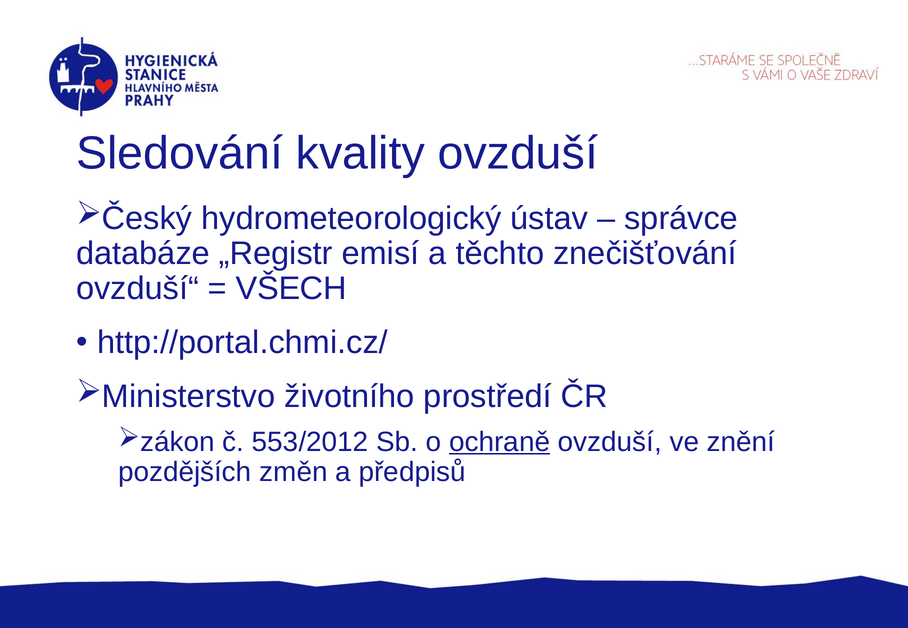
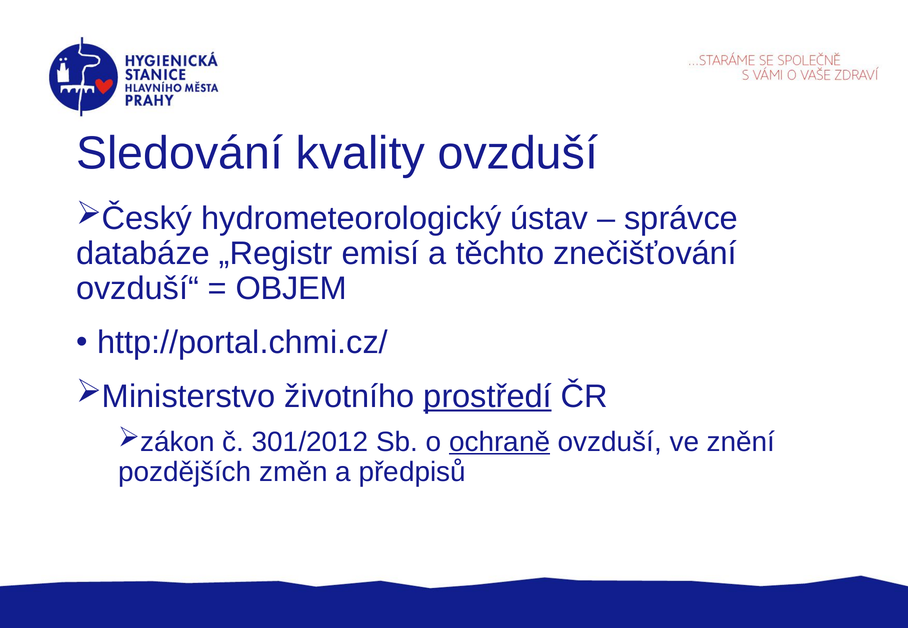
VŠECH: VŠECH -> OBJEM
prostředí underline: none -> present
553/2012: 553/2012 -> 301/2012
